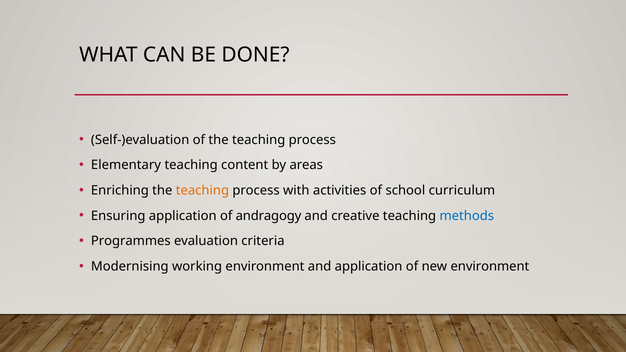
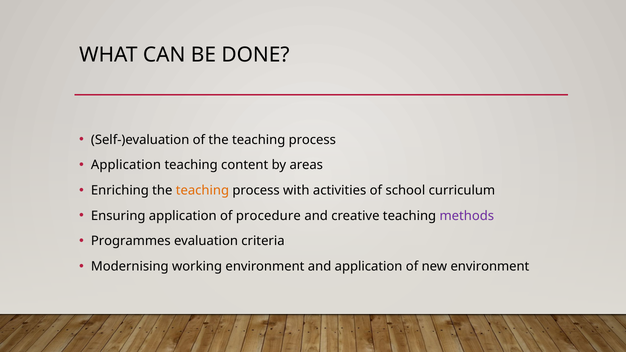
Elementary at (126, 165): Elementary -> Application
andragogy: andragogy -> procedure
methods colour: blue -> purple
